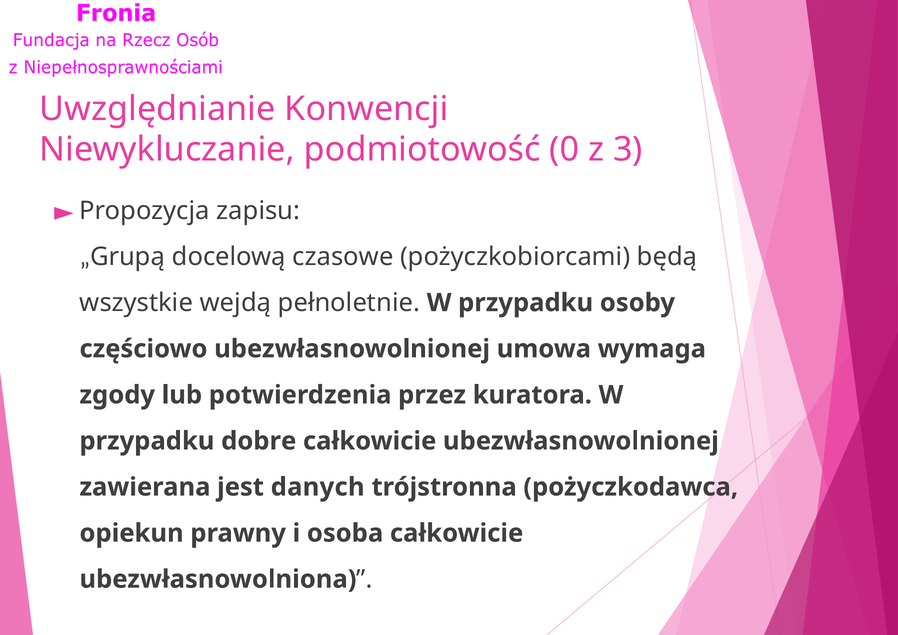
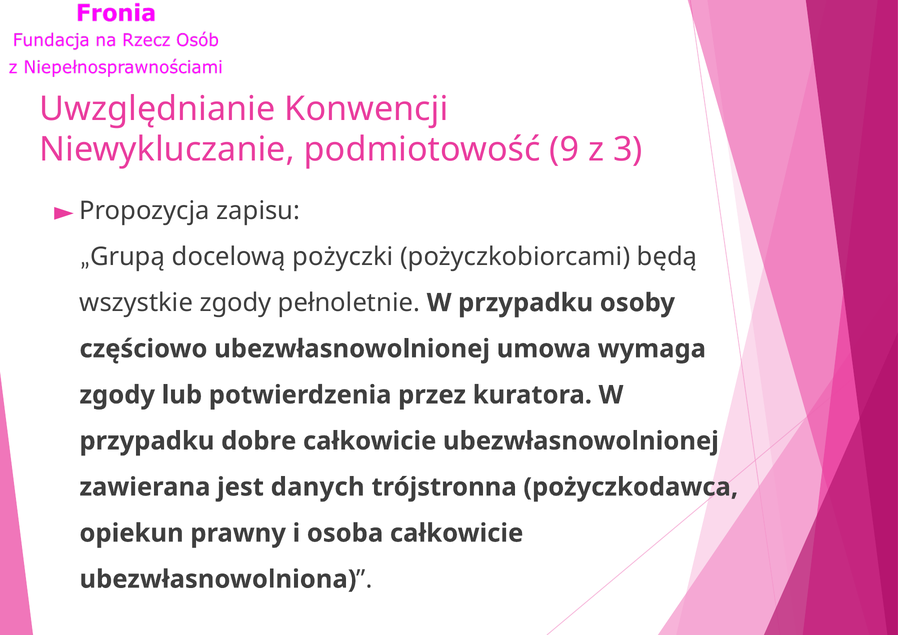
0: 0 -> 9
czasowe: czasowe -> pożyczki
wszystkie wejdą: wejdą -> zgody
